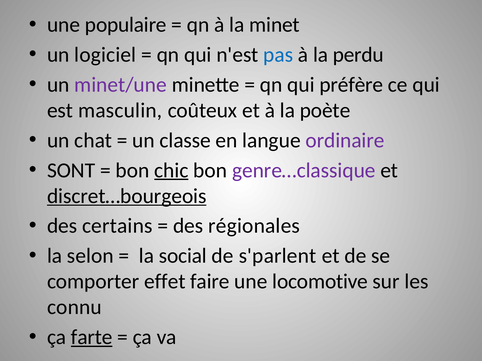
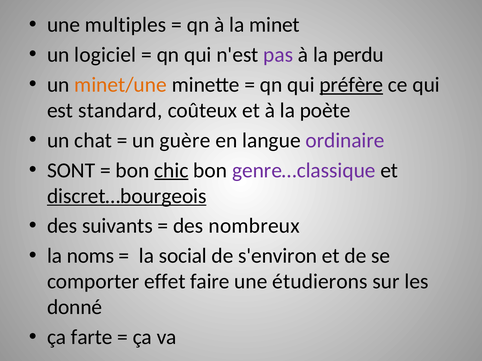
populaire: populaire -> multiples
pas colour: blue -> purple
minet/une colour: purple -> orange
préfère underline: none -> present
masculin: masculin -> standard
classe: classe -> guère
certains: certains -> suivants
régionales: régionales -> nombreux
selon: selon -> noms
s'parlent: s'parlent -> s'environ
locomotive: locomotive -> étudierons
connu: connu -> donné
farte underline: present -> none
